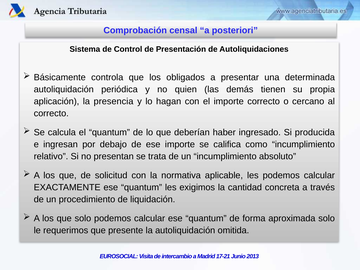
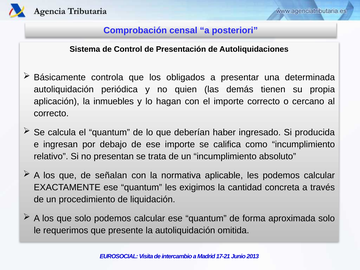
presencia: presencia -> inmuebles
solicitud: solicitud -> señalan
